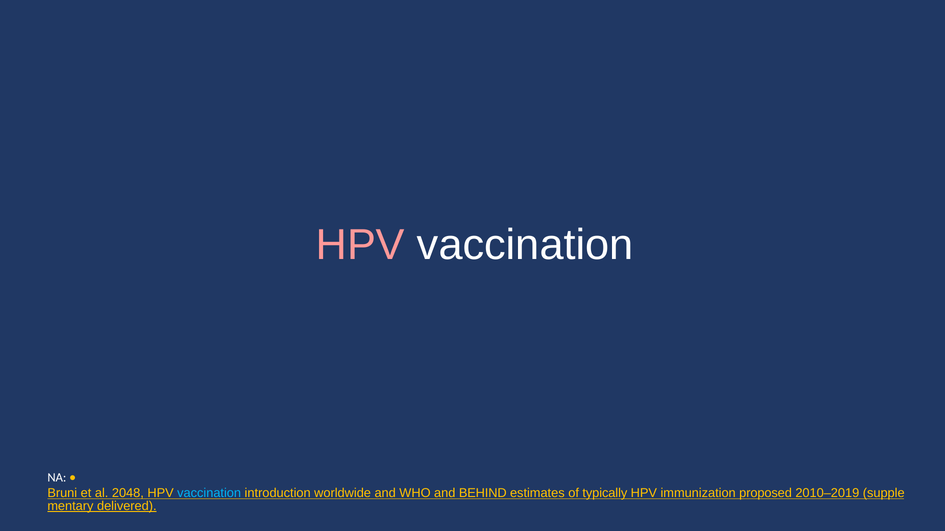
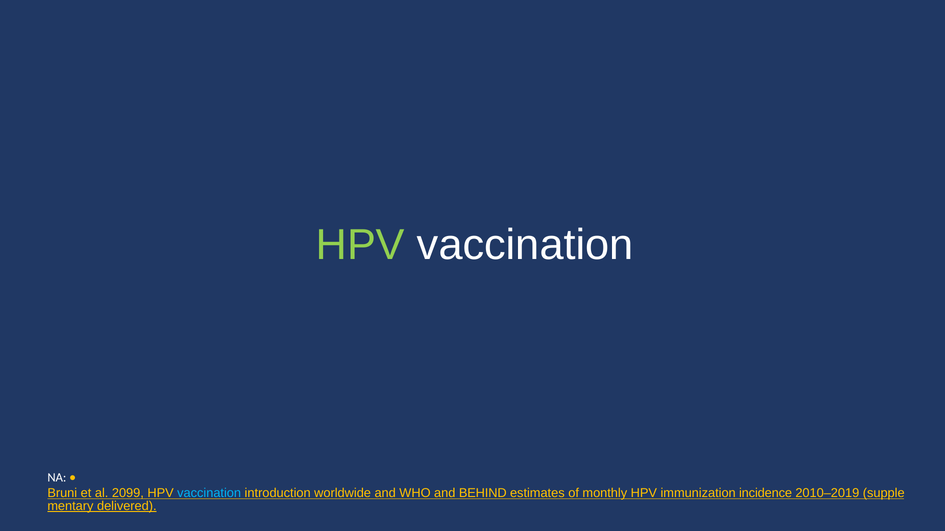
HPV at (360, 245) colour: pink -> light green
2048: 2048 -> 2099
typically: typically -> monthly
proposed: proposed -> incidence
